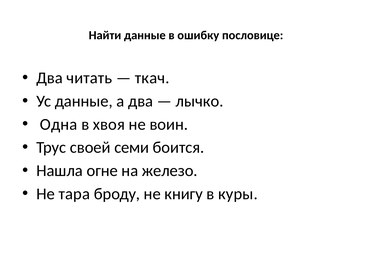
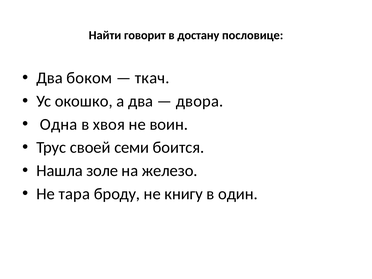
Найти данные: данные -> говорит
ошибку: ошибку -> достану
читать: читать -> боком
Ус данные: данные -> окошко
лычко: лычко -> двора
огне: огне -> золе
куры: куры -> один
